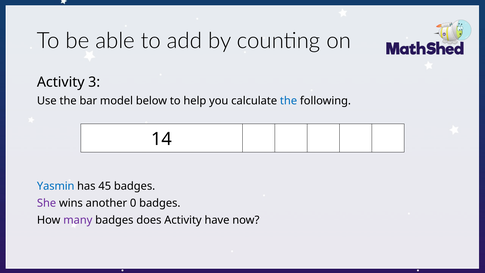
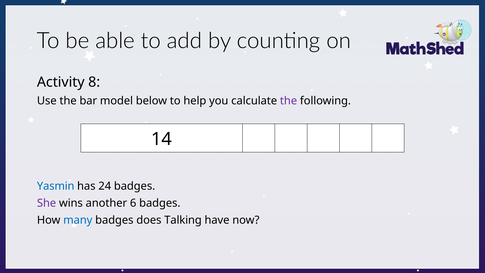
3: 3 -> 8
the at (289, 101) colour: blue -> purple
45: 45 -> 24
0: 0 -> 6
many colour: purple -> blue
does Activity: Activity -> Talking
